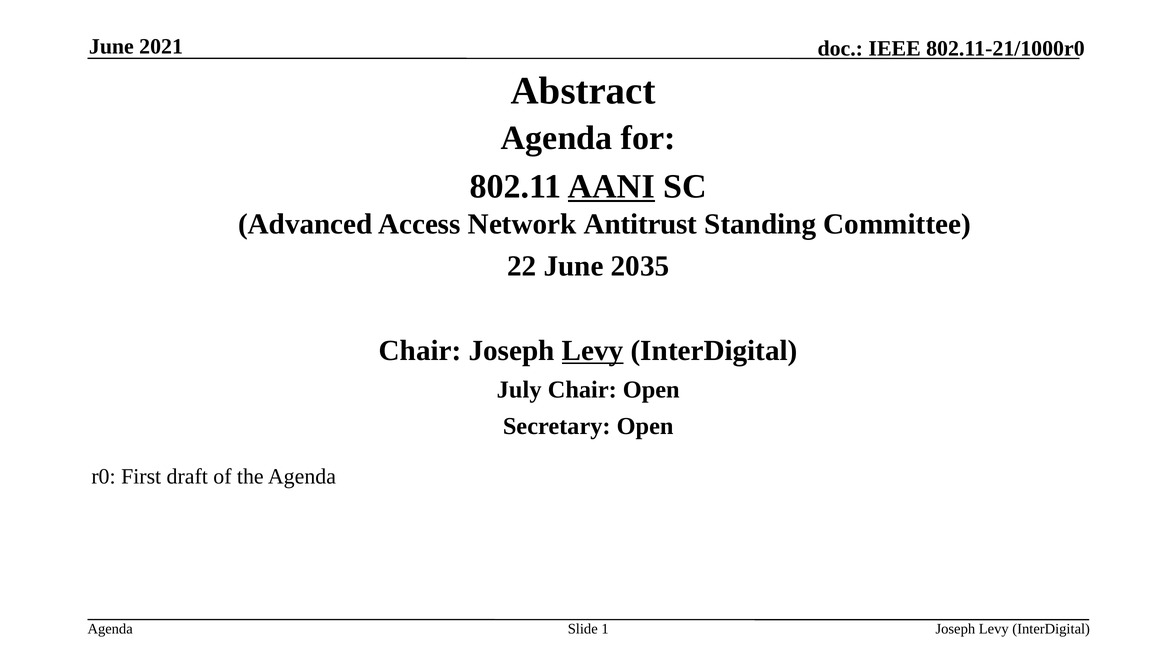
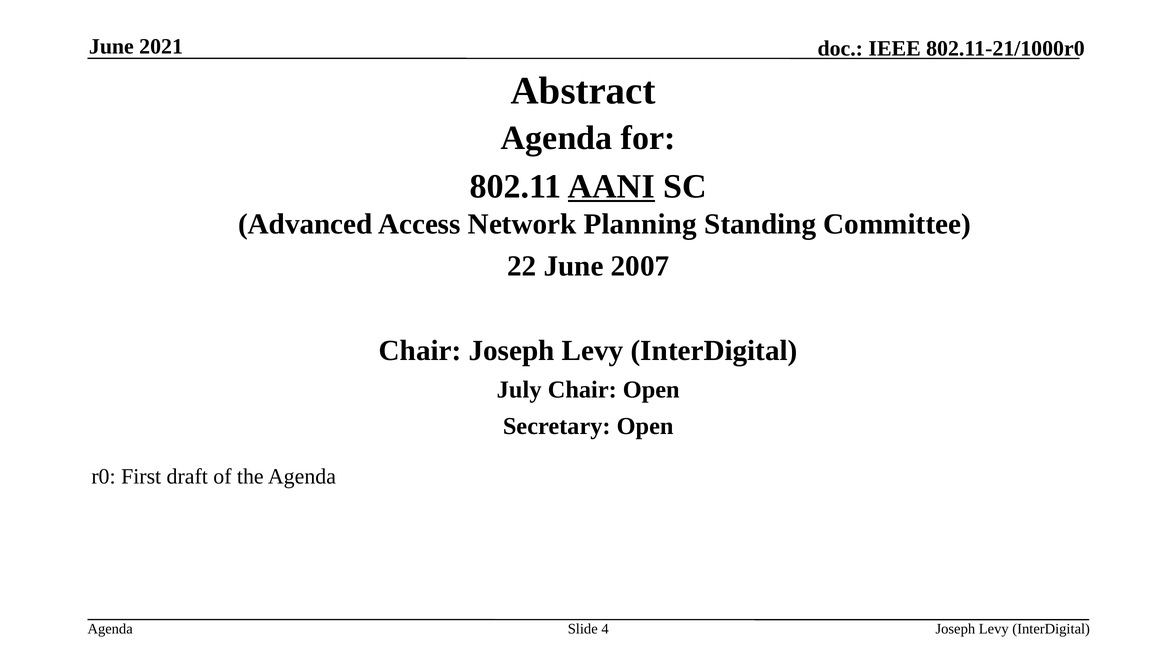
Antitrust: Antitrust -> Planning
2035: 2035 -> 2007
Levy at (593, 351) underline: present -> none
1: 1 -> 4
